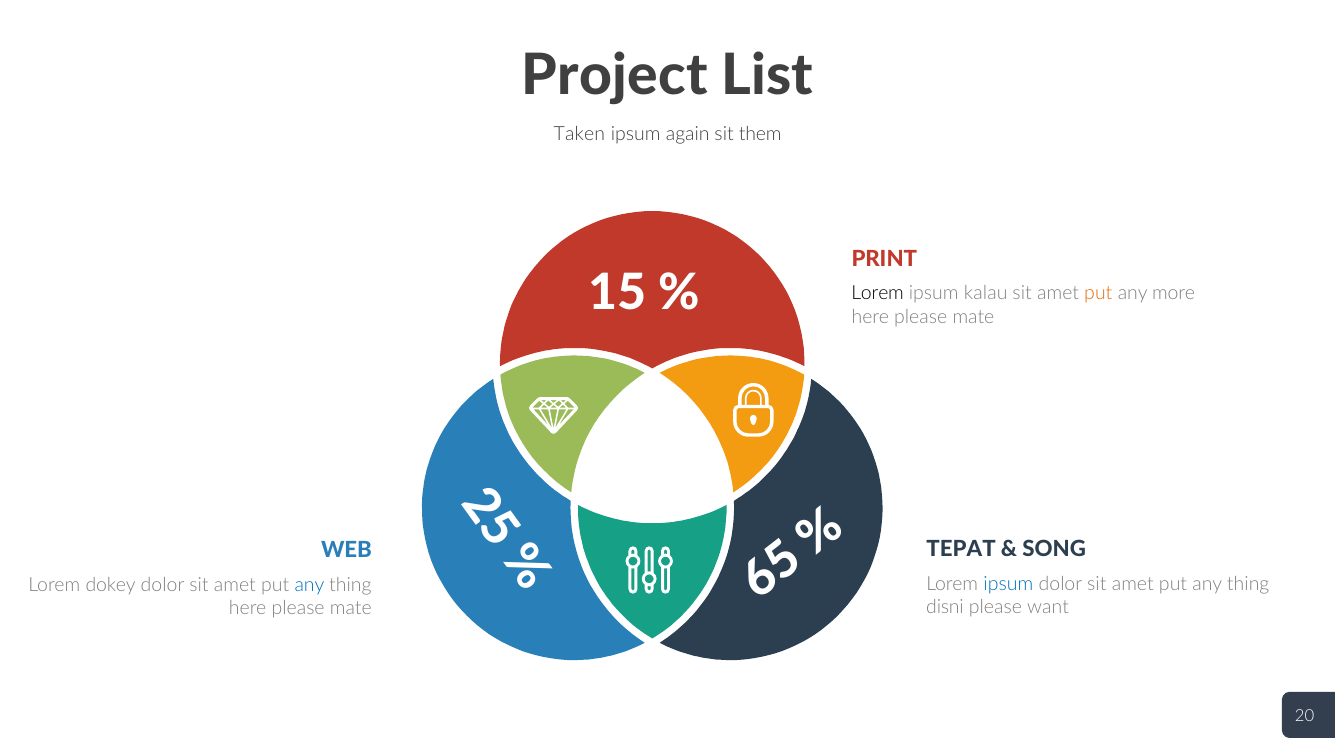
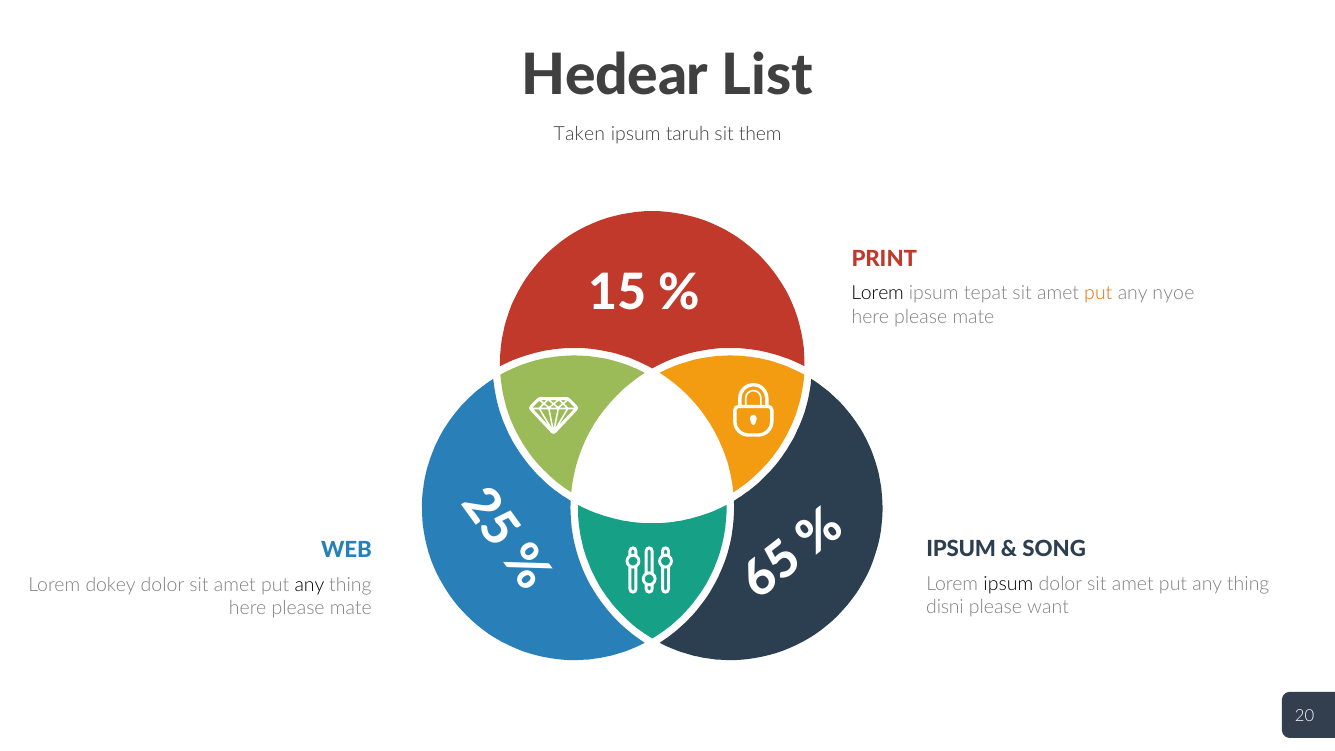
Project: Project -> Hedear
again: again -> taruh
kalau: kalau -> tepat
more: more -> nyoe
TEPAT at (961, 550): TEPAT -> IPSUM
ipsum at (1008, 584) colour: blue -> black
any at (309, 585) colour: blue -> black
